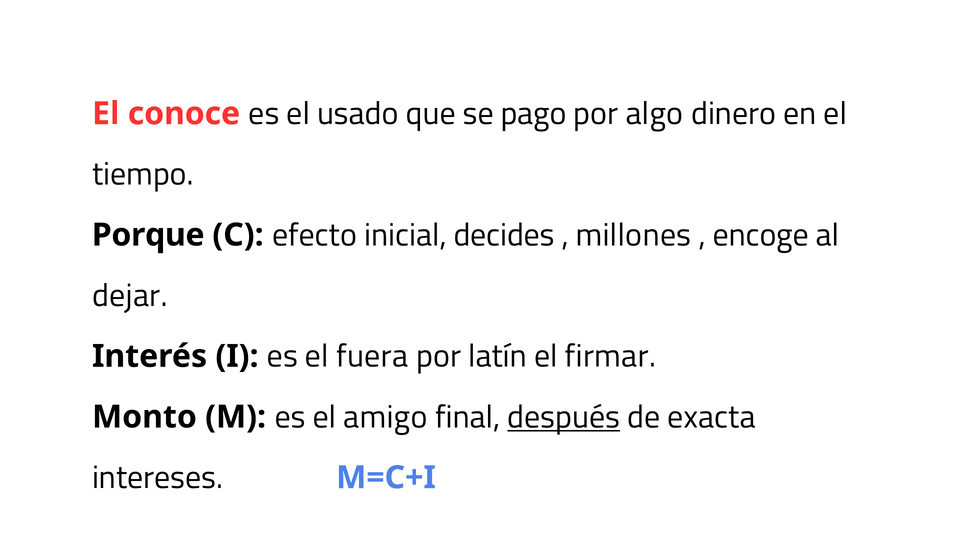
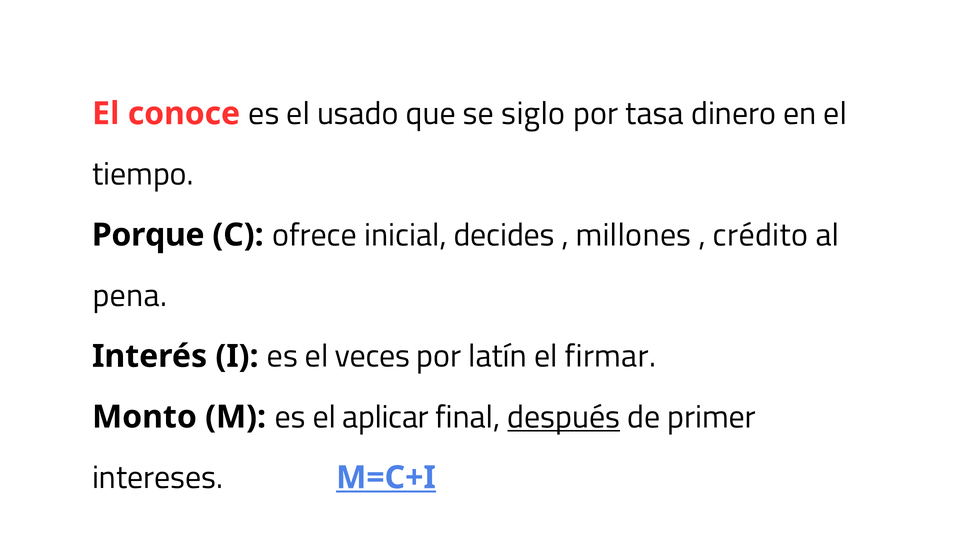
pago: pago -> siglo
algo: algo -> tasa
efecto: efecto -> ofrece
encoge: encoge -> crédito
dejar: dejar -> pena
fuera: fuera -> veces
amigo: amigo -> aplicar
exacta: exacta -> primer
M=C+I underline: none -> present
